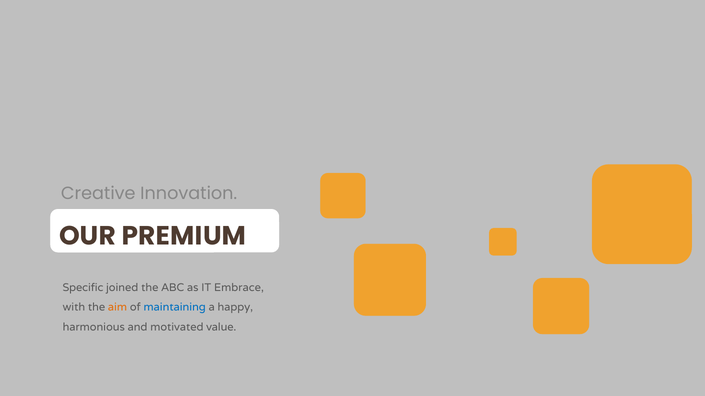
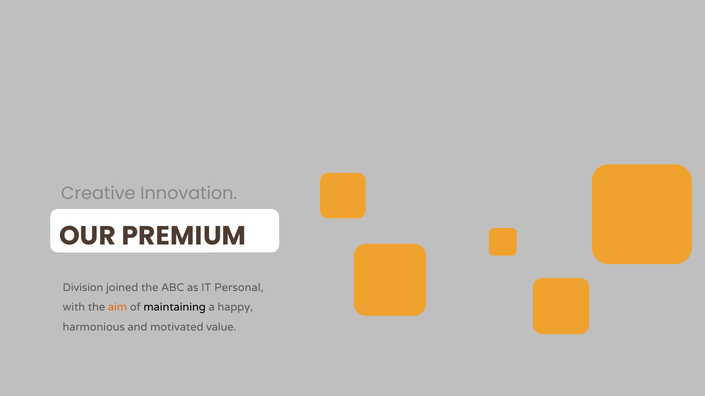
Specific: Specific -> Division
Embrace: Embrace -> Personal
maintaining colour: blue -> black
